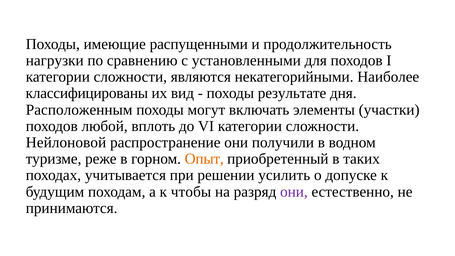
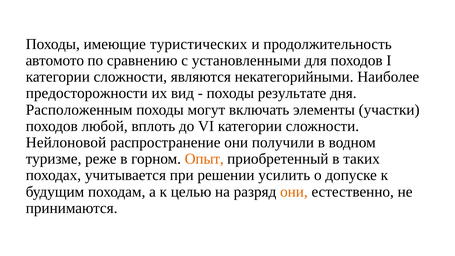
распущенными: распущенными -> туристических
нагрузки: нагрузки -> автомото
классифицированы: классифицированы -> предосторожности
чтобы: чтобы -> целью
они at (294, 192) colour: purple -> orange
